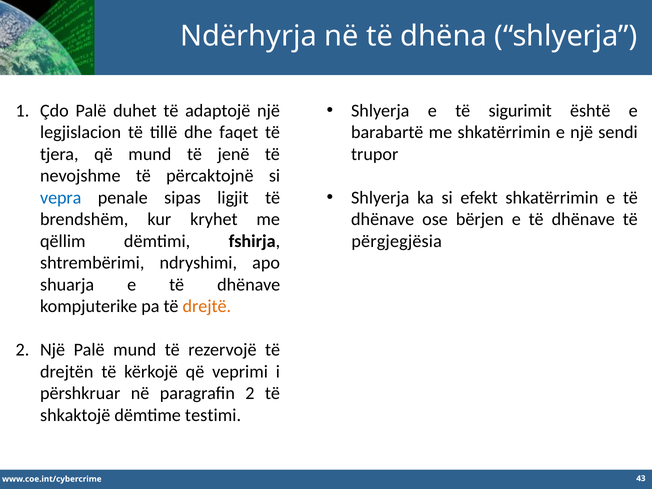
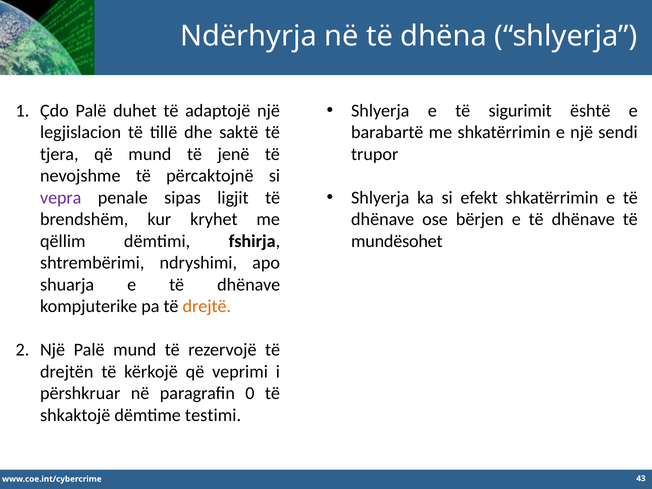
faqet: faqet -> saktë
vepra colour: blue -> purple
përgjegjësia: përgjegjësia -> mundësohet
paragrafin 2: 2 -> 0
